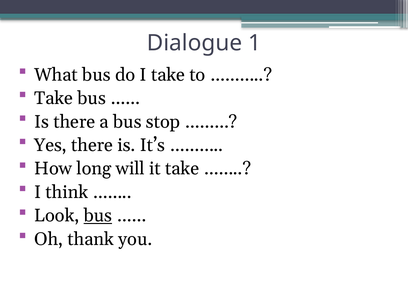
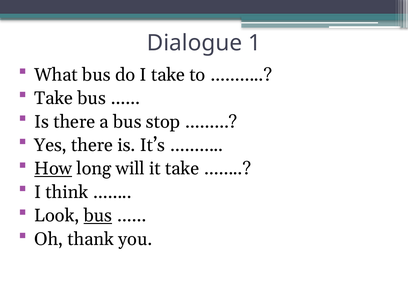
How underline: none -> present
